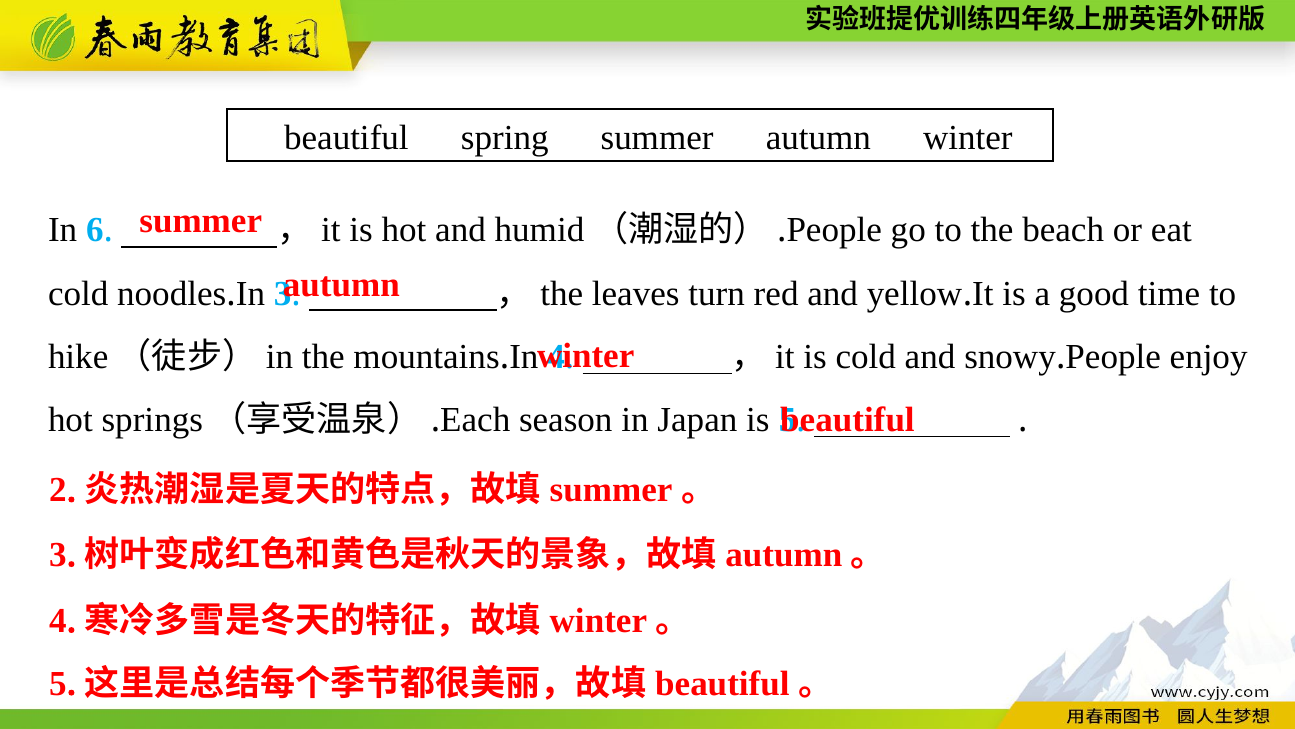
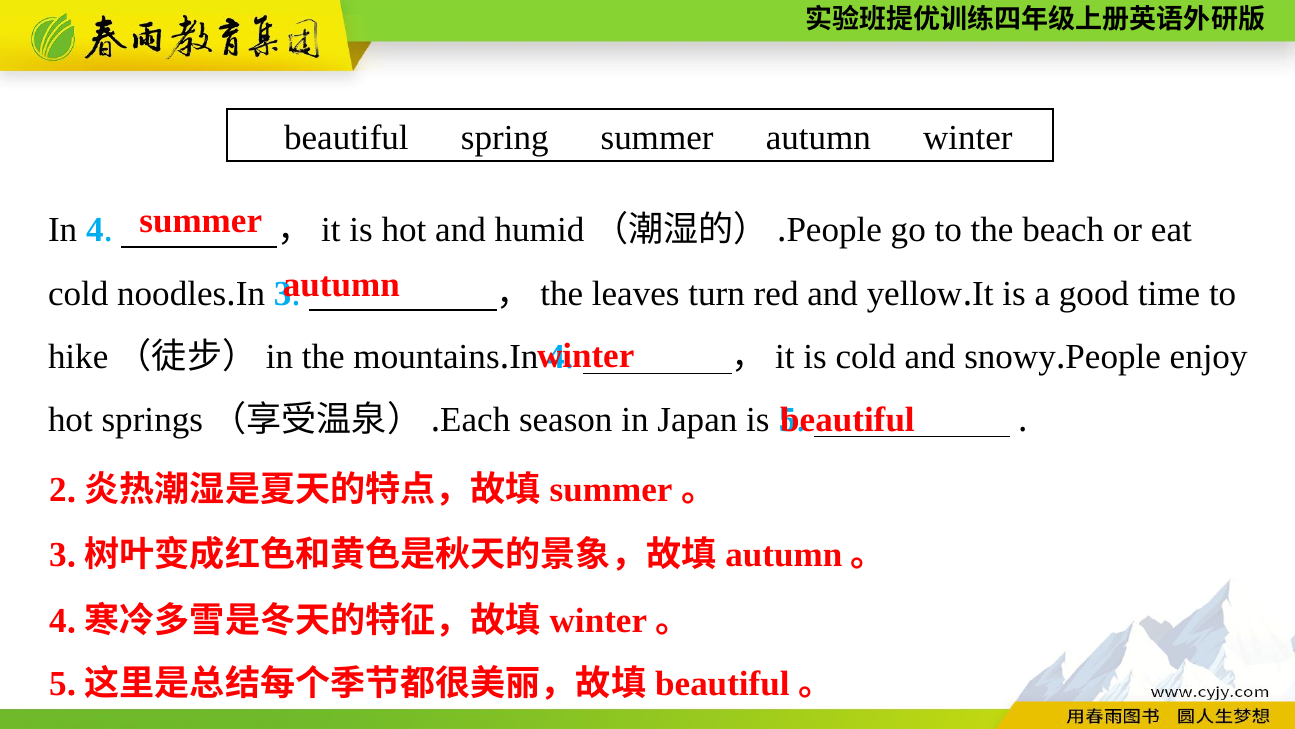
6 at (95, 230): 6 -> 4
